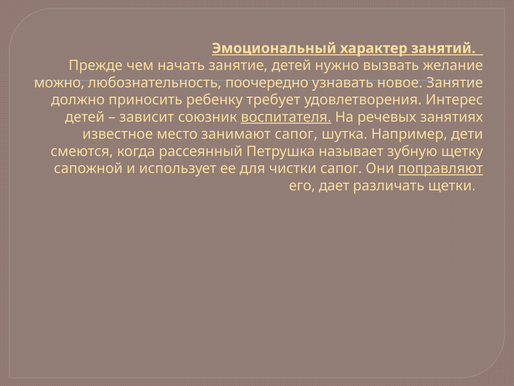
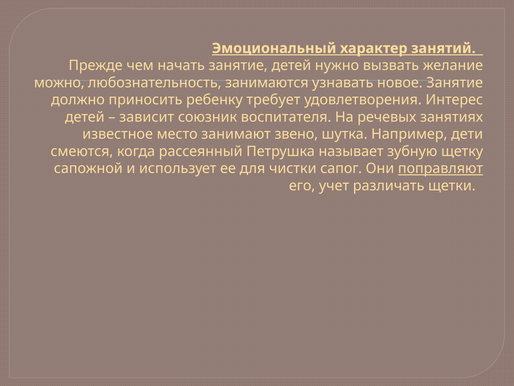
поочередно: поочередно -> занимаются
воспитателя underline: present -> none
занимают сапог: сапог -> звено
дает: дает -> учет
